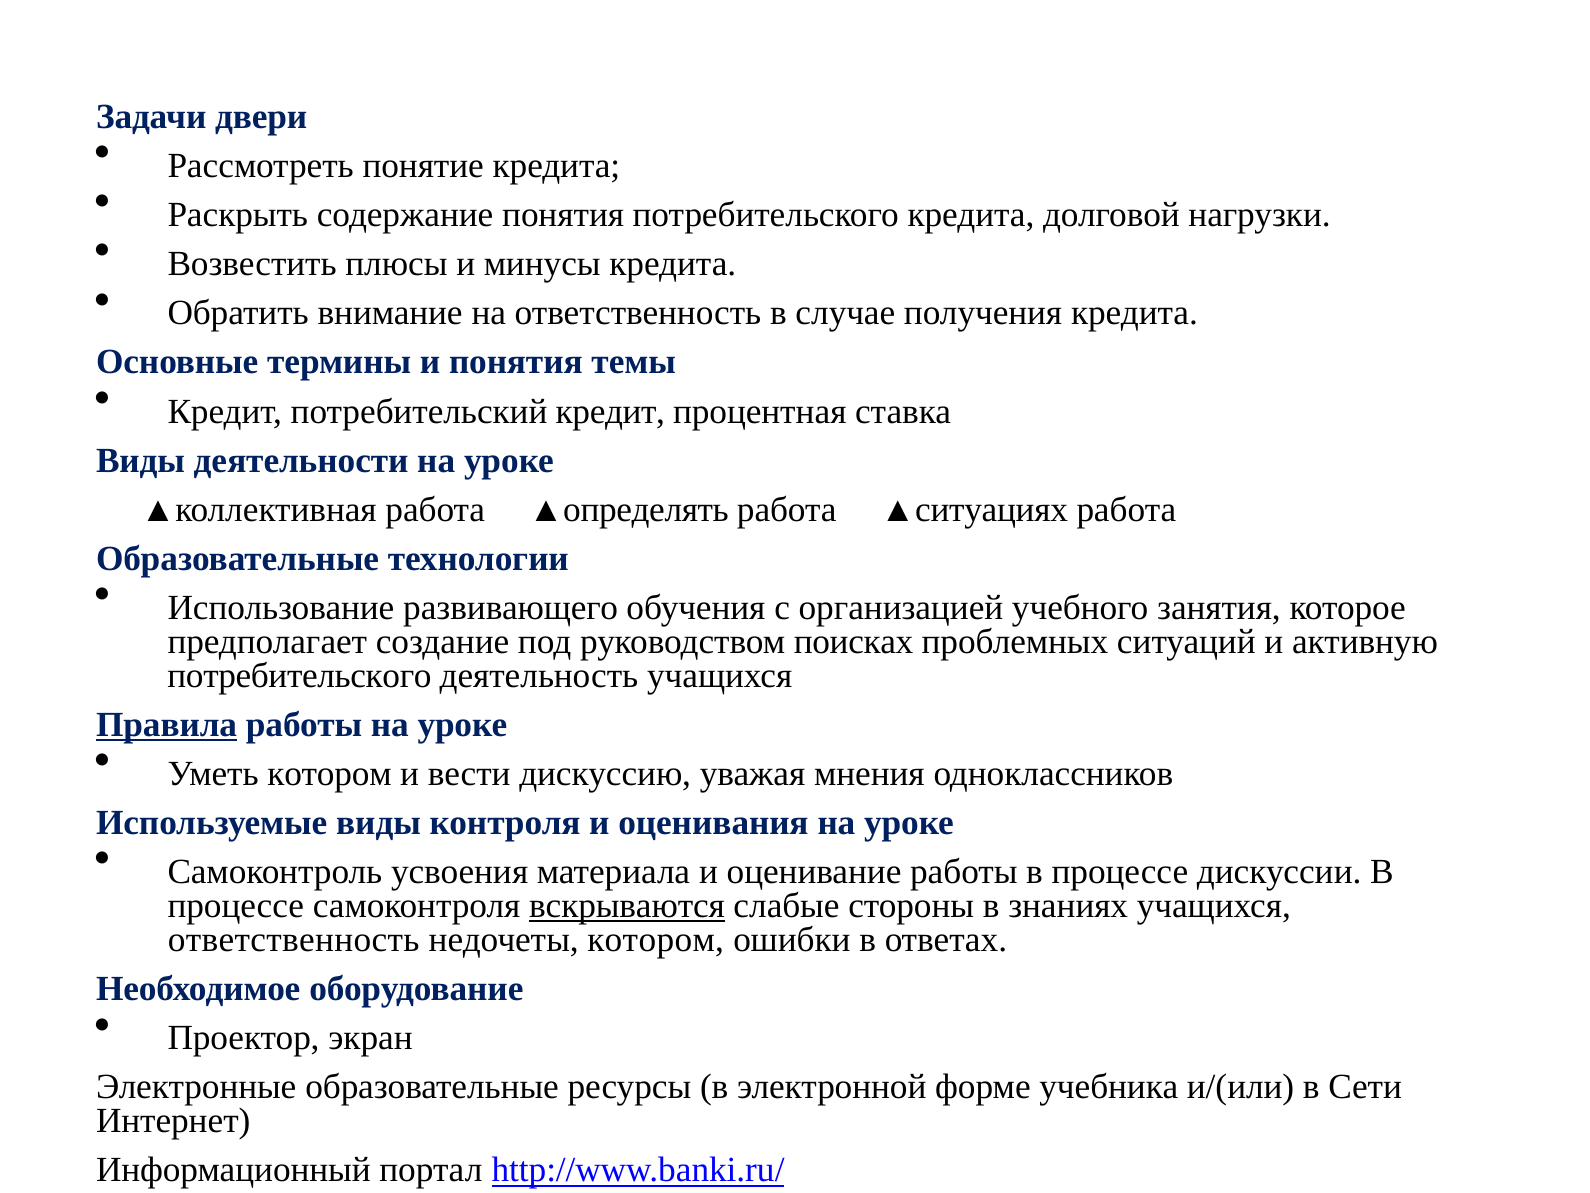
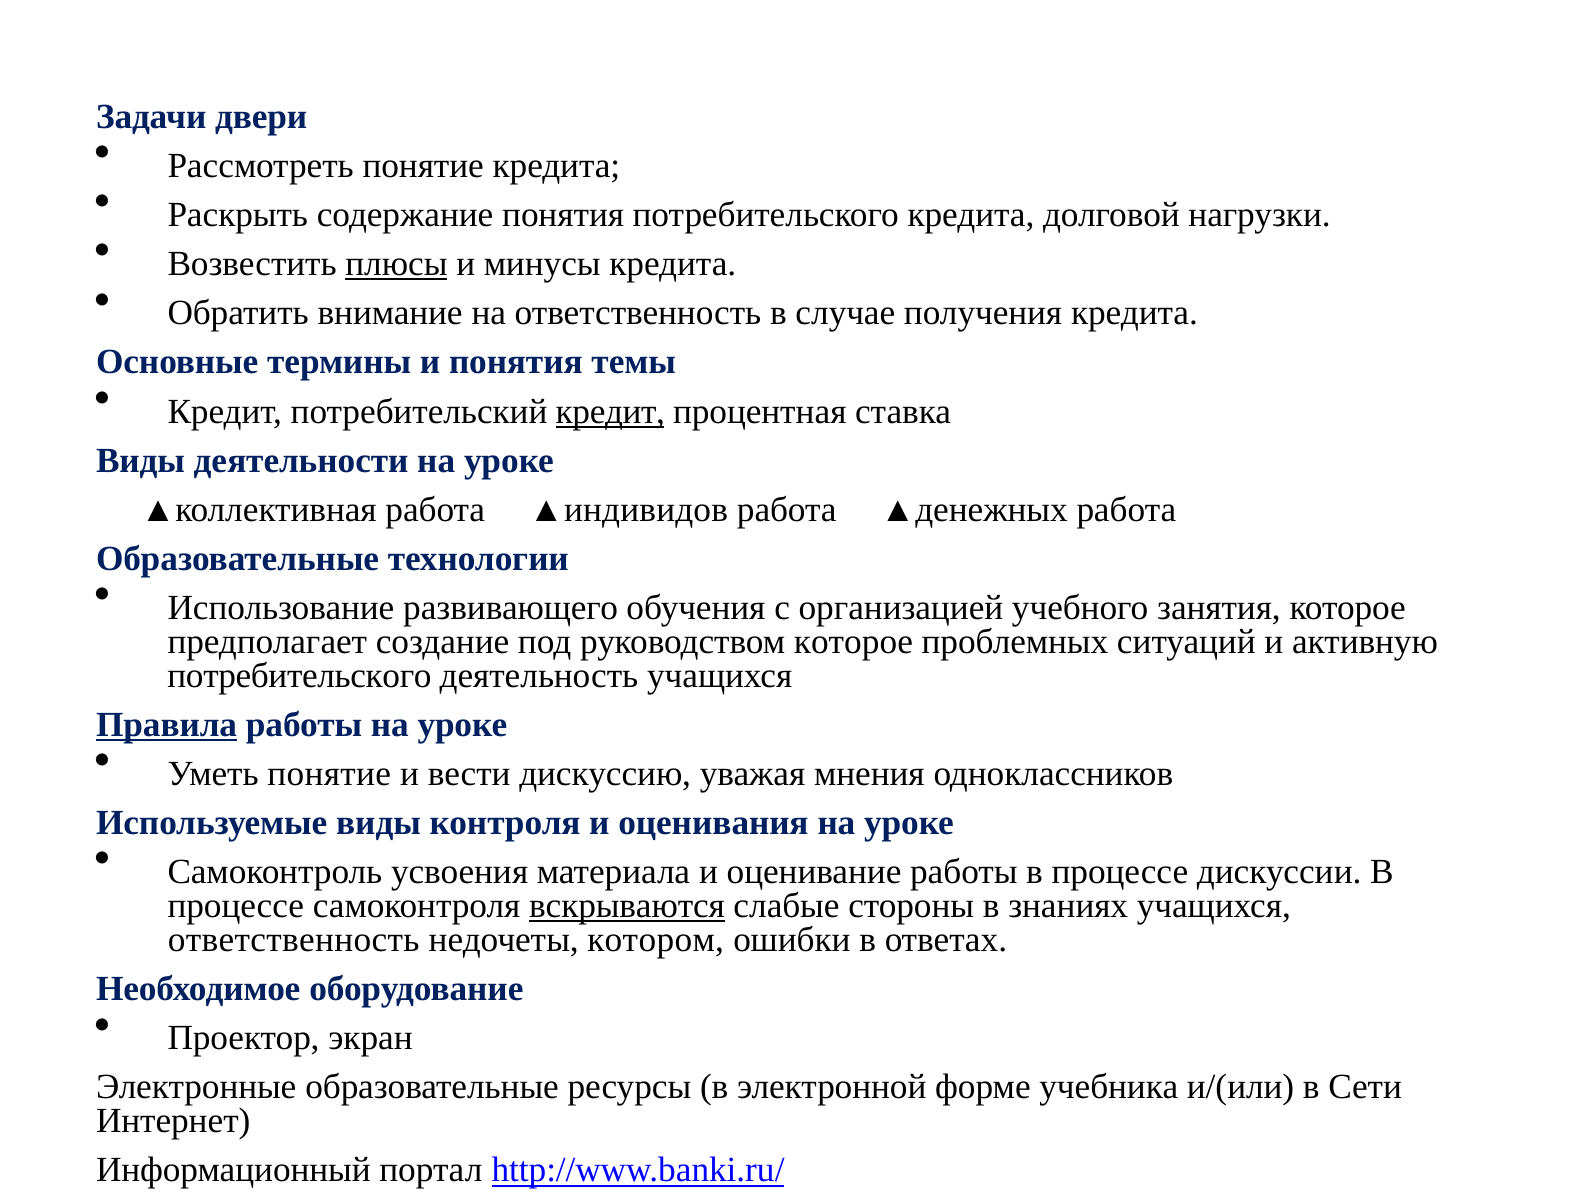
плюсы underline: none -> present
кредит at (610, 411) underline: none -> present
▲определять: ▲определять -> ▲индивидов
▲ситуациях: ▲ситуациях -> ▲денежных
руководством поисках: поисках -> которое
Уметь котором: котором -> понятие
